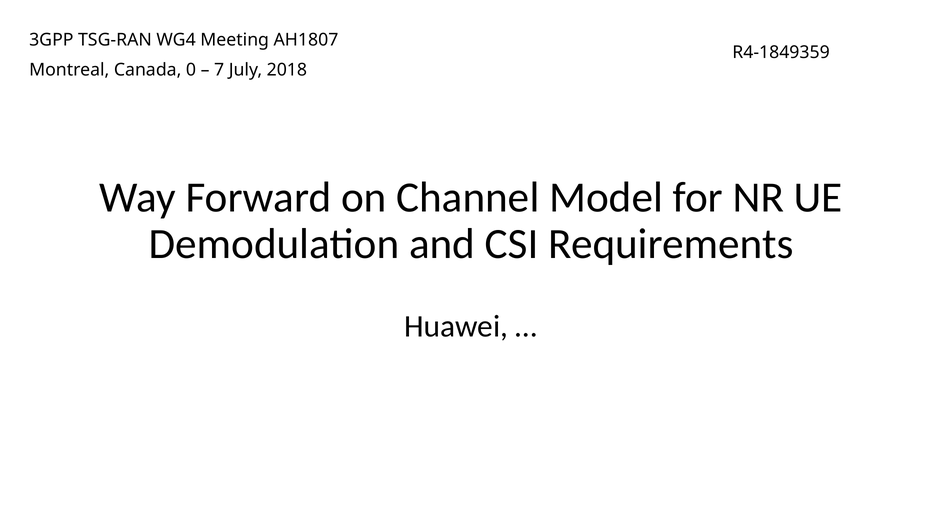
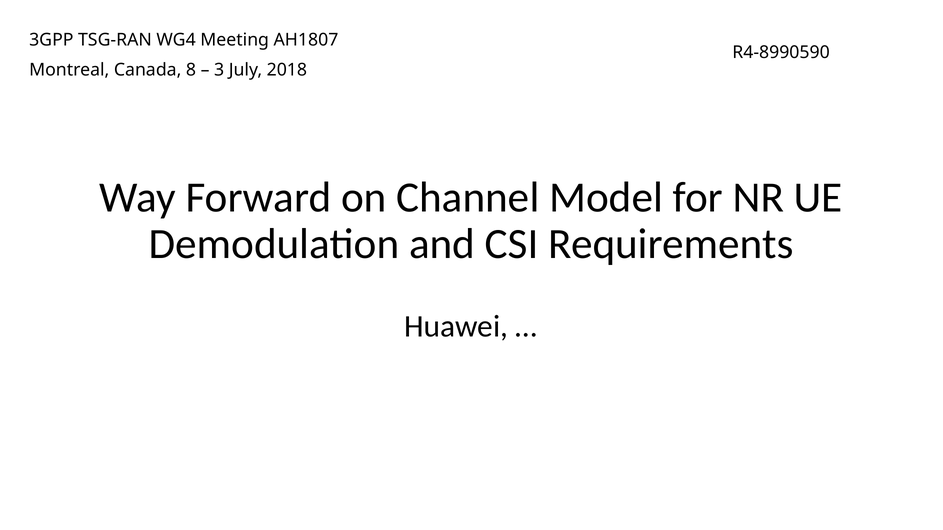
R4-1849359: R4-1849359 -> R4-8990590
0: 0 -> 8
7: 7 -> 3
